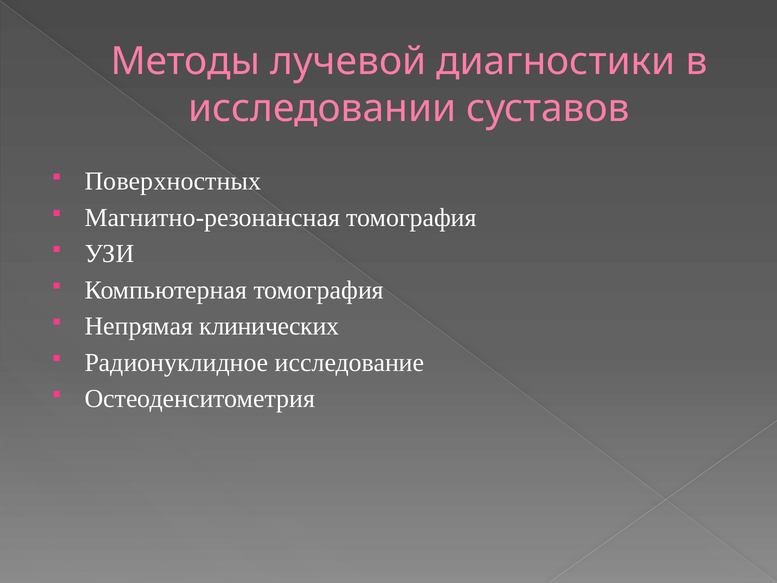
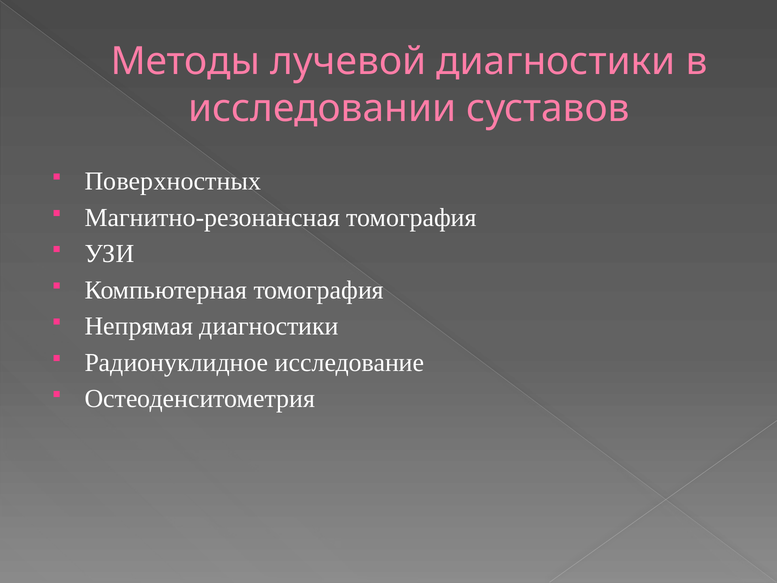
Непрямая клинических: клинических -> диагностики
